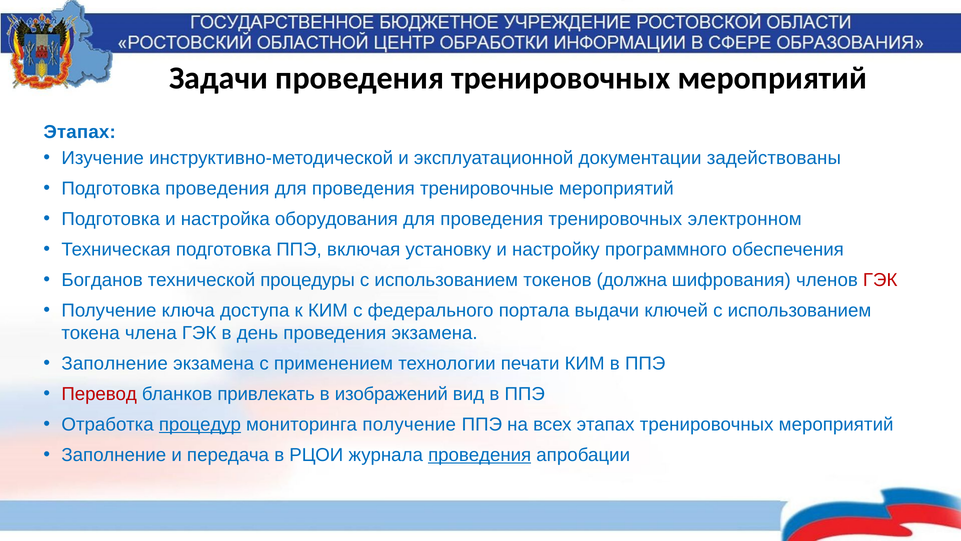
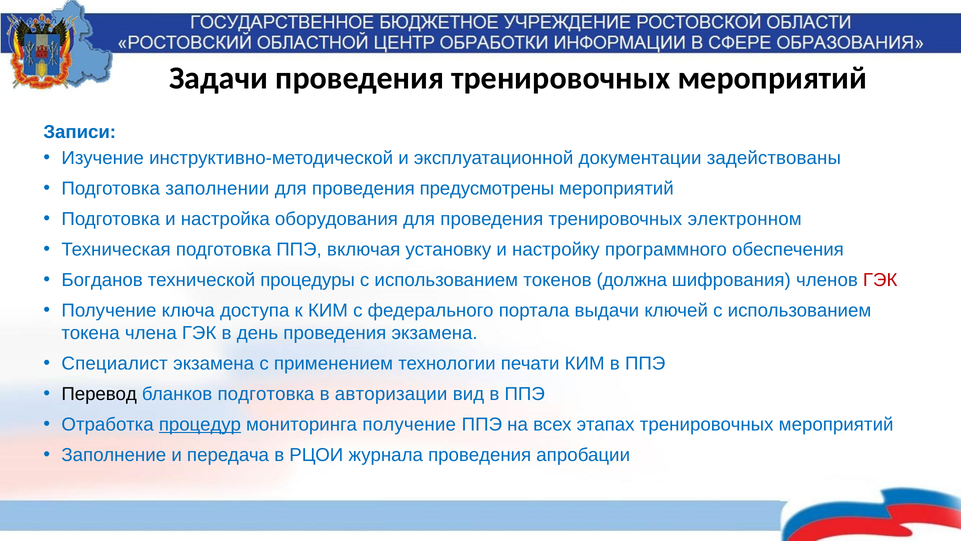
Этапах at (80, 132): Этапах -> Записи
Подготовка проведения: проведения -> заполнении
тренировочные: тренировочные -> предусмотрены
Заполнение at (115, 363): Заполнение -> Специалист
Перевод colour: red -> black
бланков привлекать: привлекать -> подготовка
изображений: изображений -> авторизации
проведения at (480, 455) underline: present -> none
